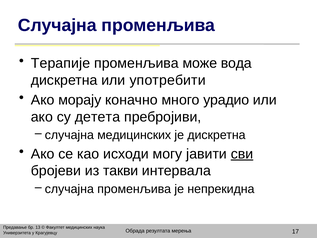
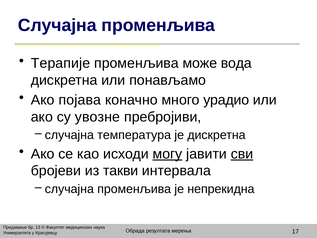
употребити: употребити -> понављамо
морају: морају -> појава
детета: детета -> увозне
случајна медицинских: медицинских -> температура
могу underline: none -> present
